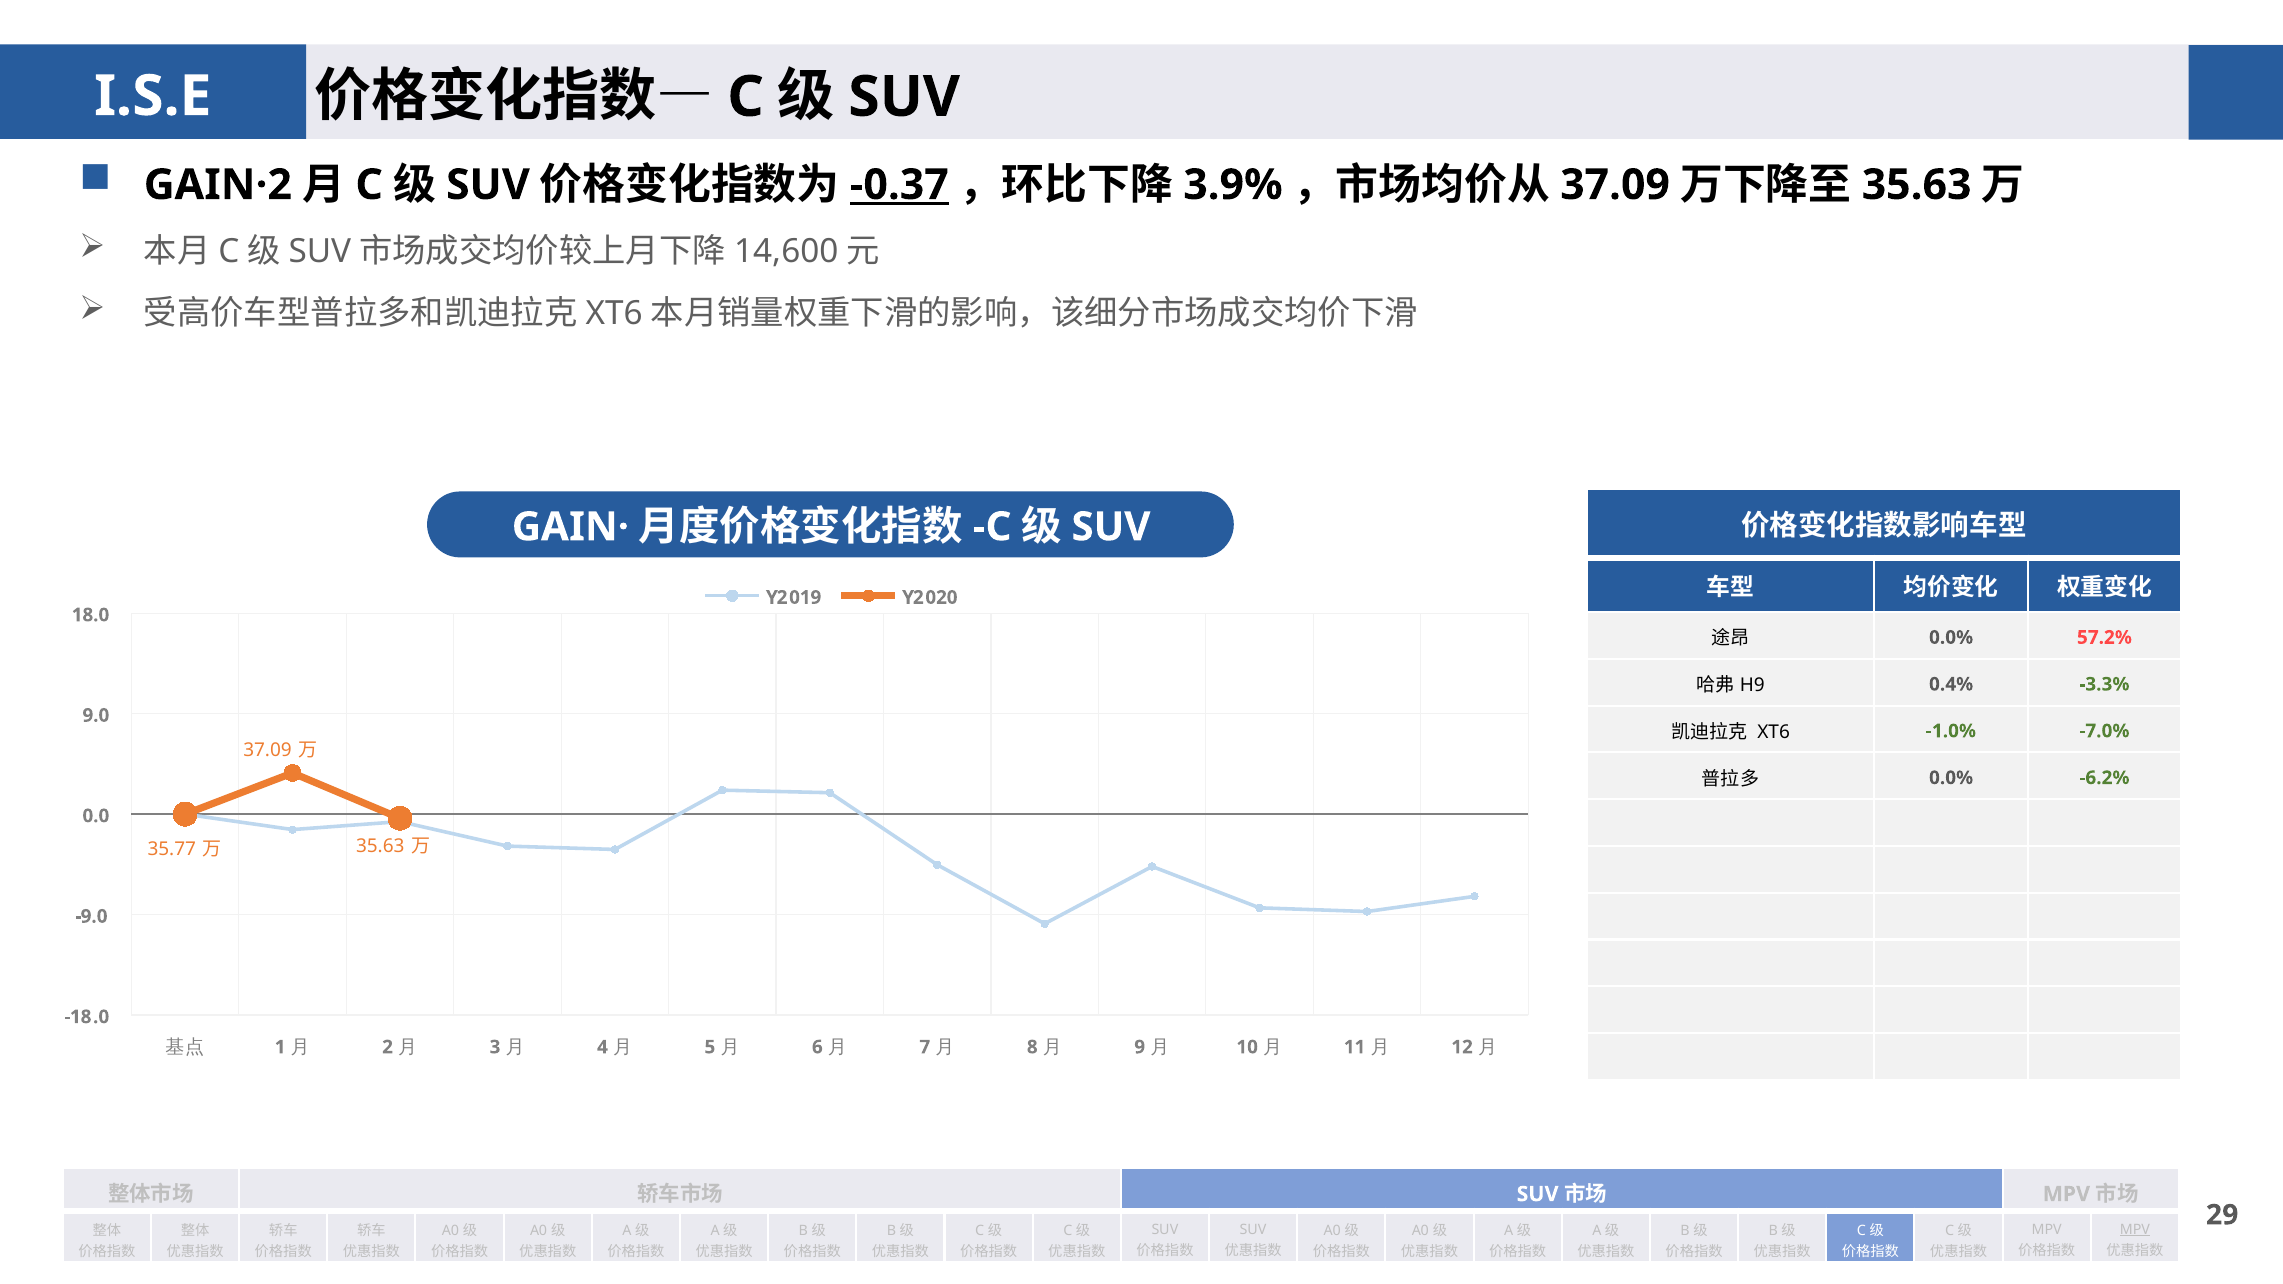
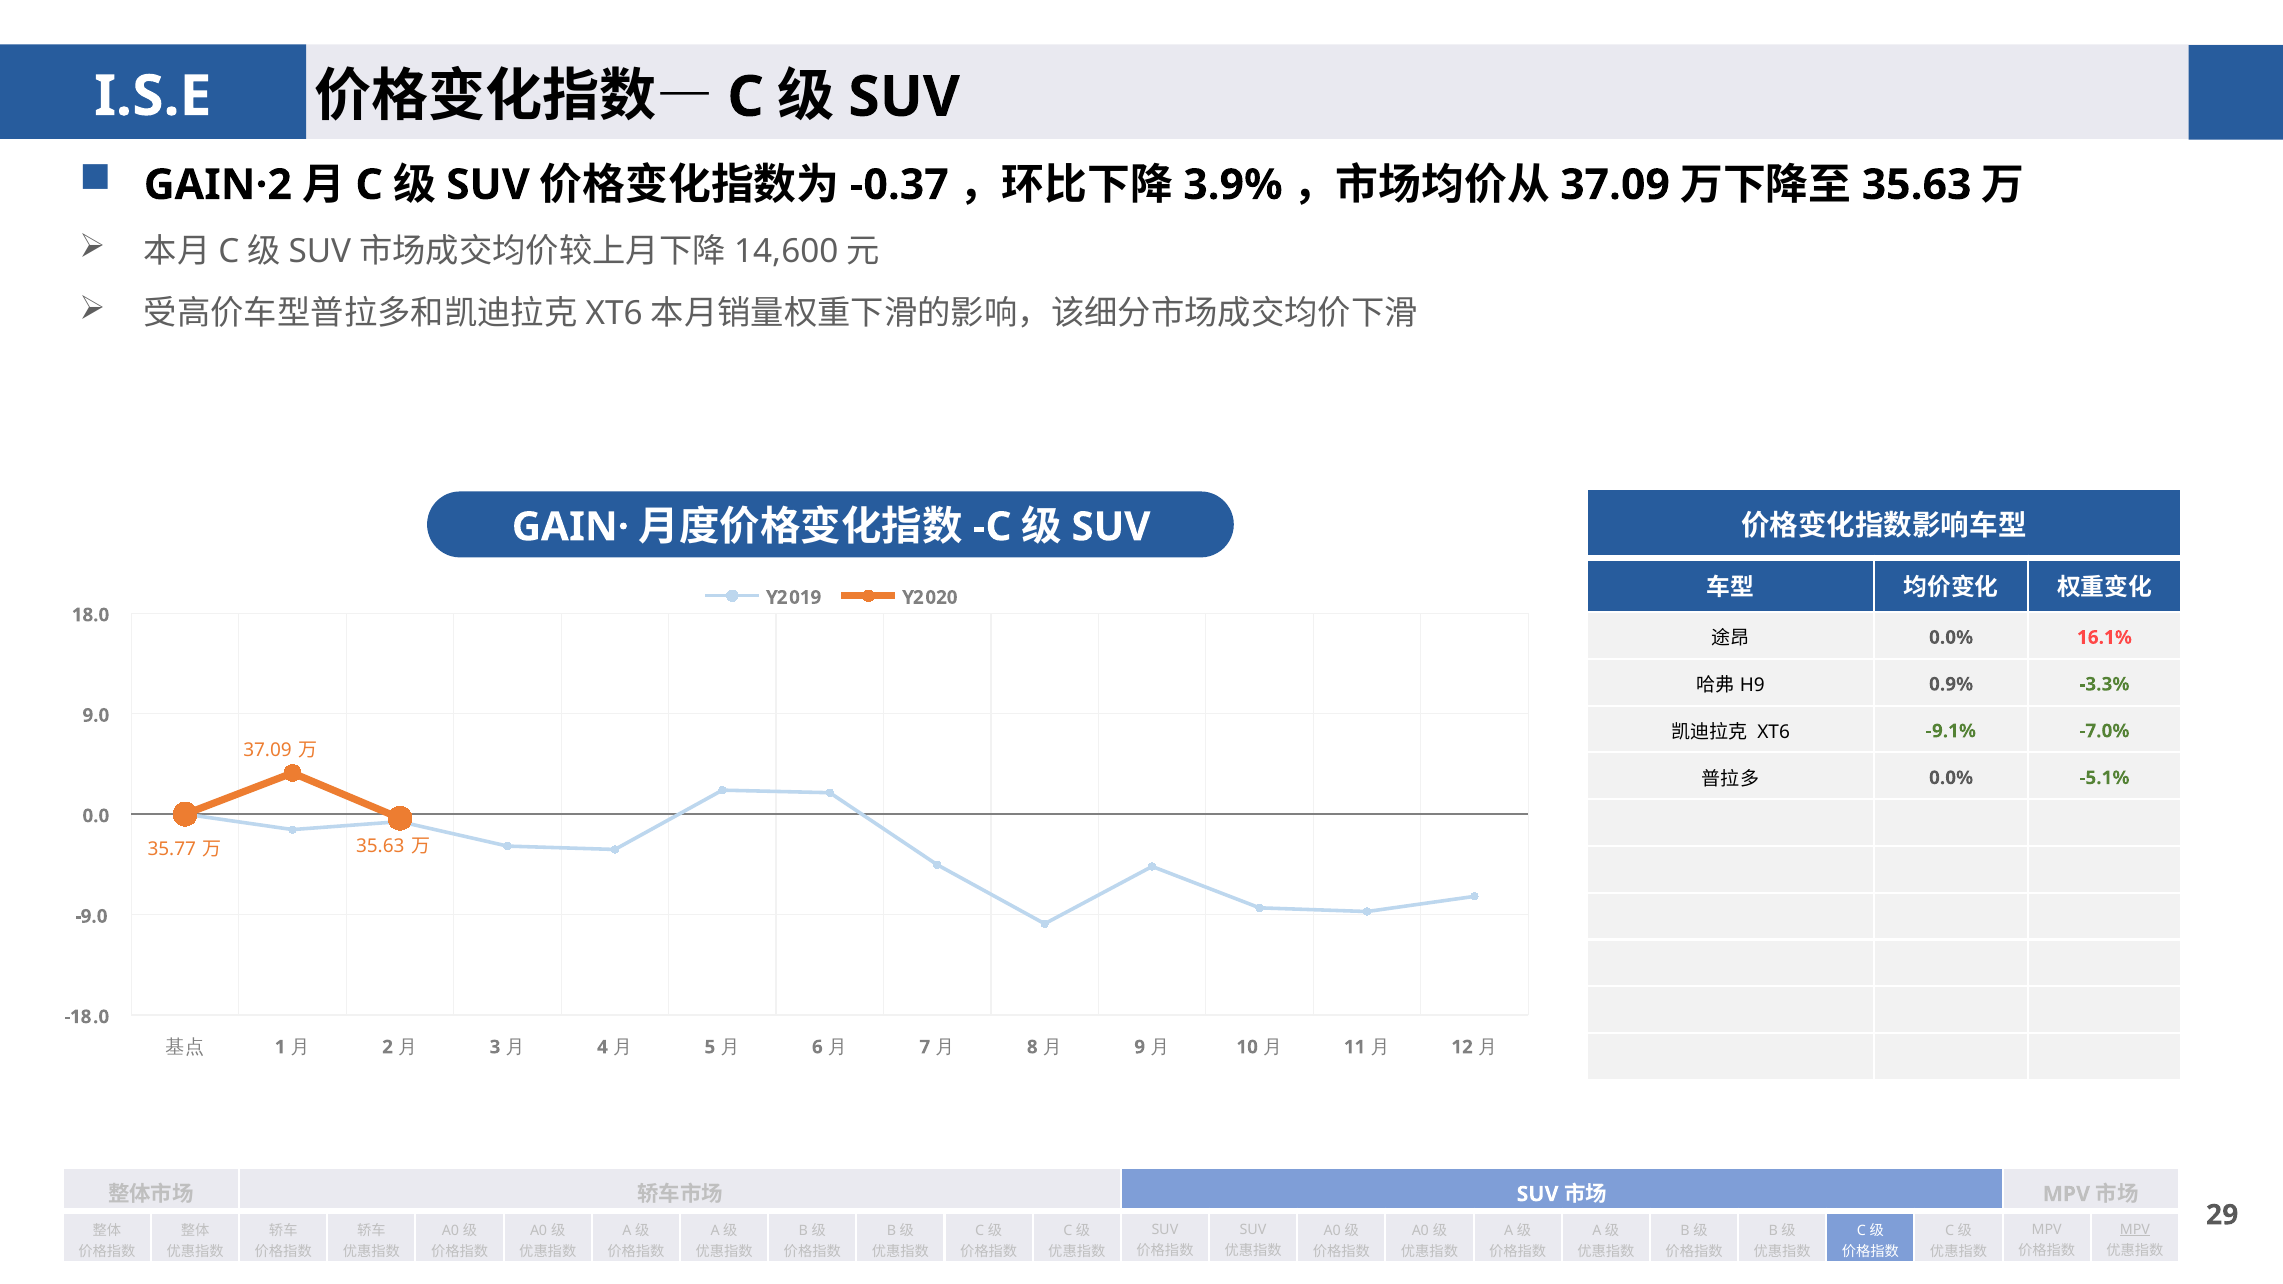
-0.37 underline: present -> none
57.2%: 57.2% -> 16.1%
0.4%: 0.4% -> 0.9%
-1.0%: -1.0% -> -9.1%
-6.2%: -6.2% -> -5.1%
